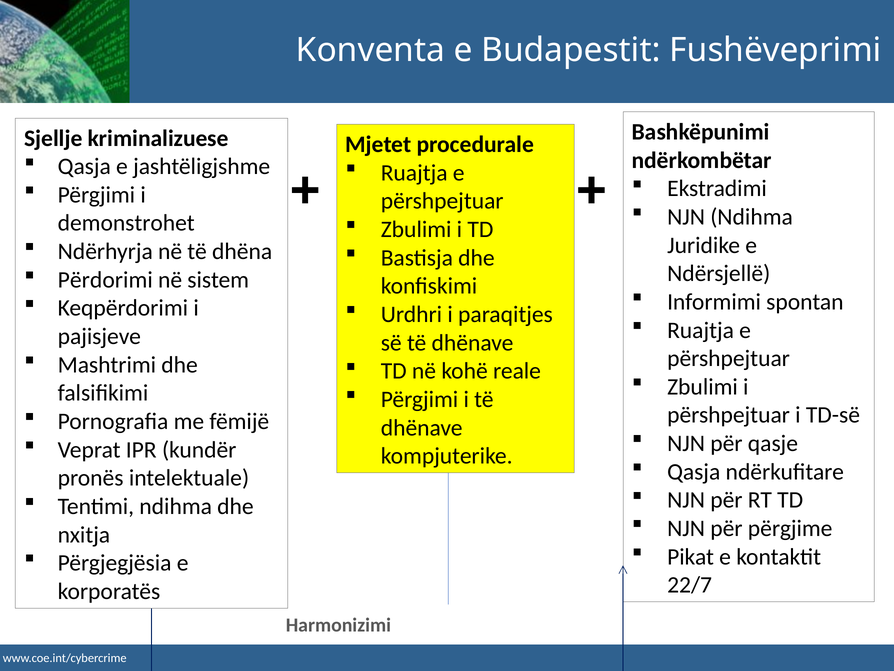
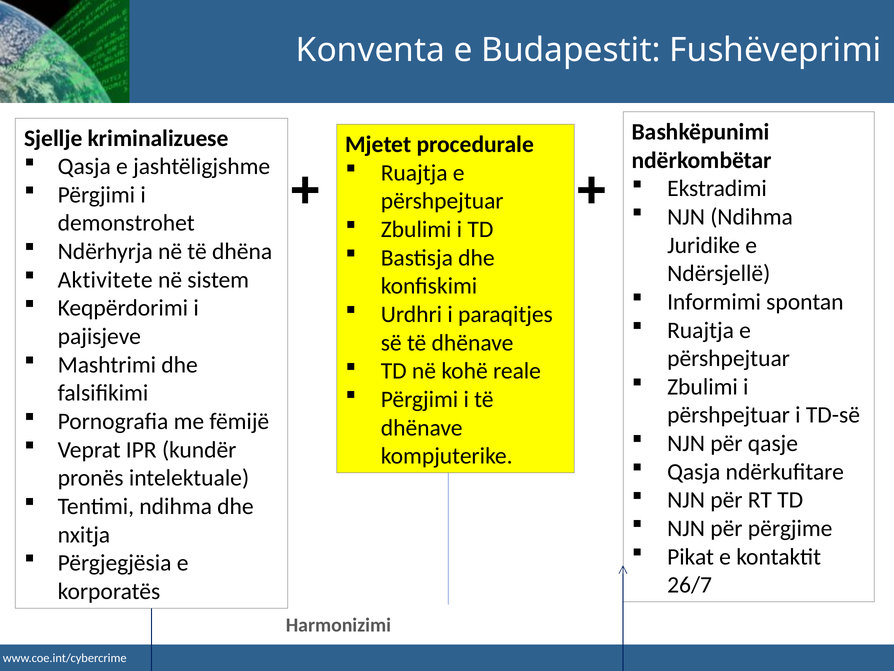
Përdorimi: Përdorimi -> Aktivitete
22/7: 22/7 -> 26/7
